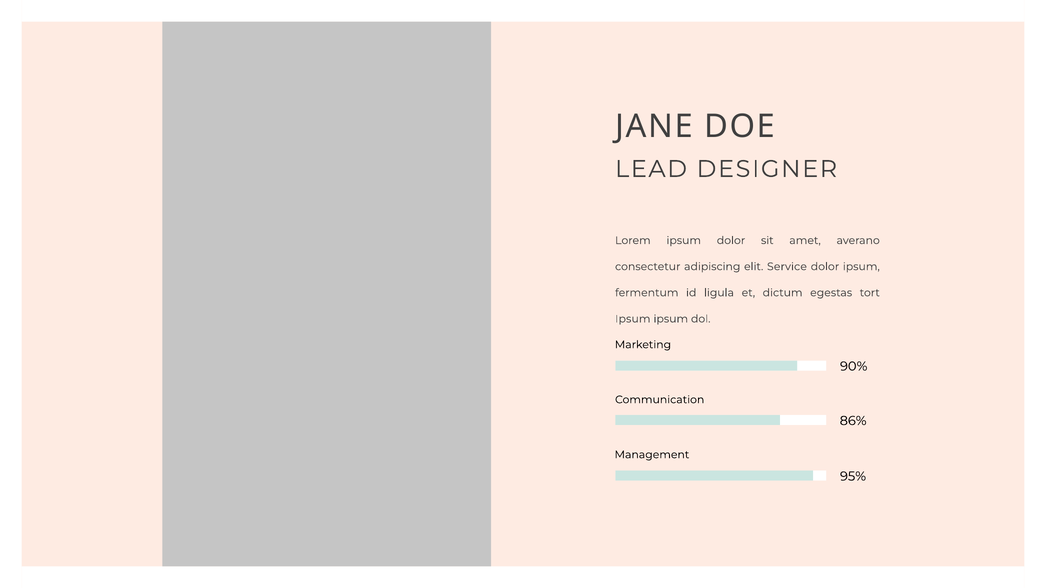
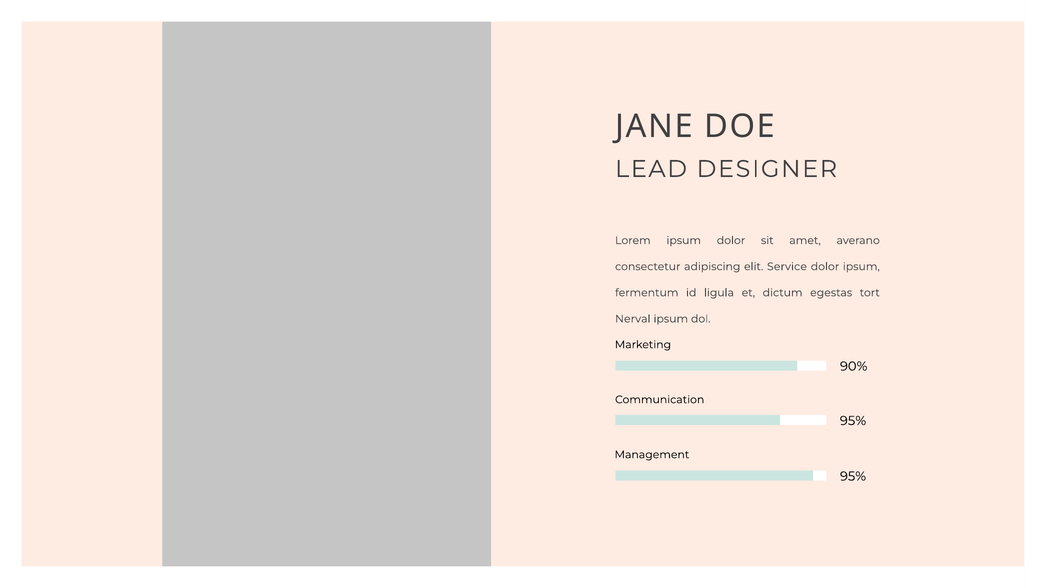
Ipsum at (633, 319): Ipsum -> Nerval
86% at (853, 421): 86% -> 95%
